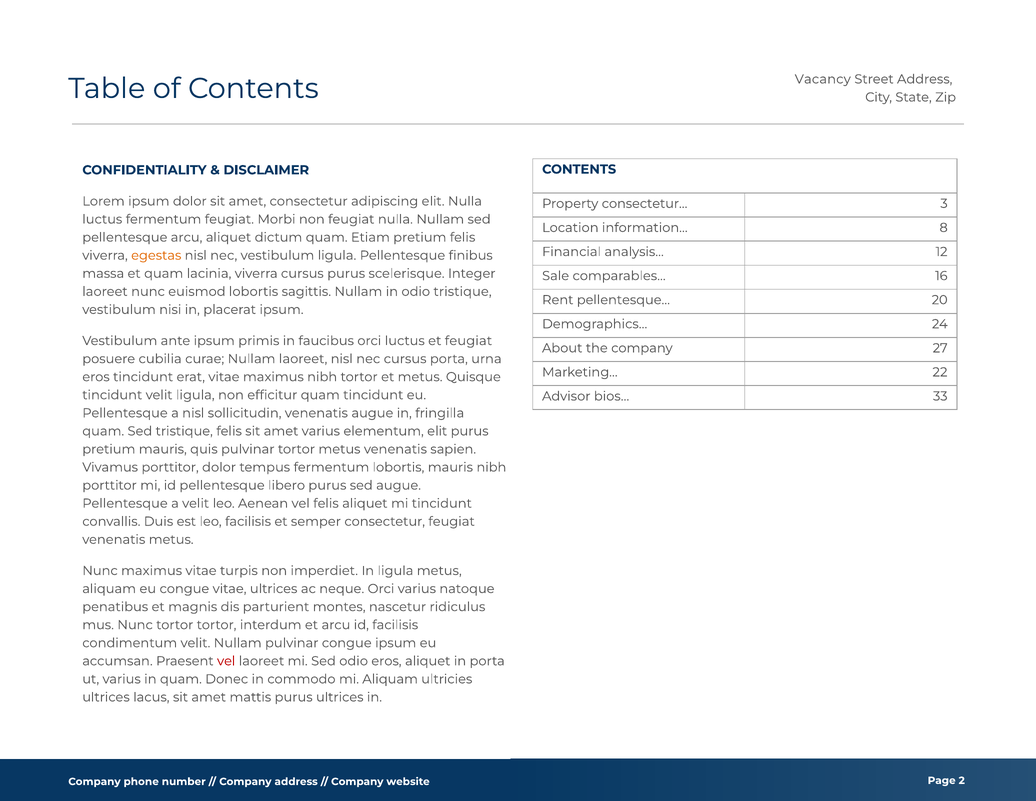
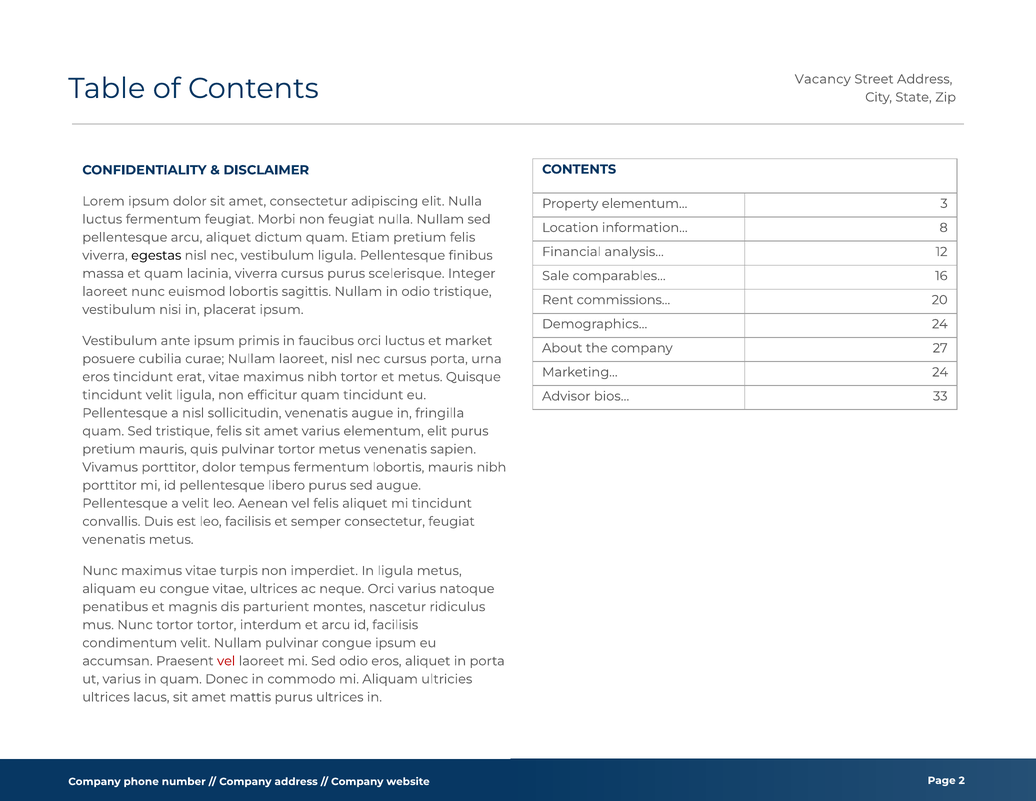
consectetur…: consectetur… -> elementum…
egestas colour: orange -> black
pellentesque…: pellentesque… -> commissions…
et feugiat: feugiat -> market
Marketing… 22: 22 -> 24
